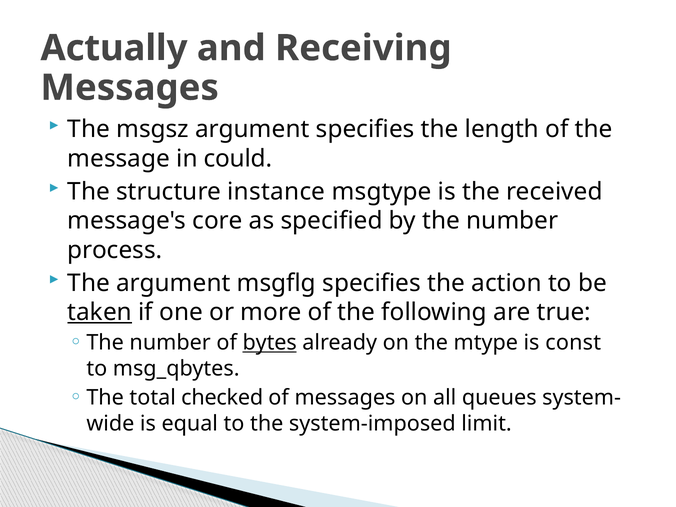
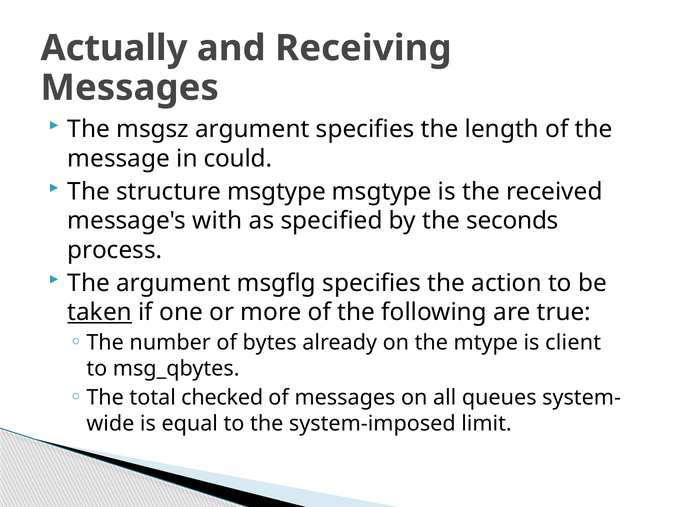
structure instance: instance -> msgtype
core: core -> with
by the number: number -> seconds
bytes underline: present -> none
const: const -> client
